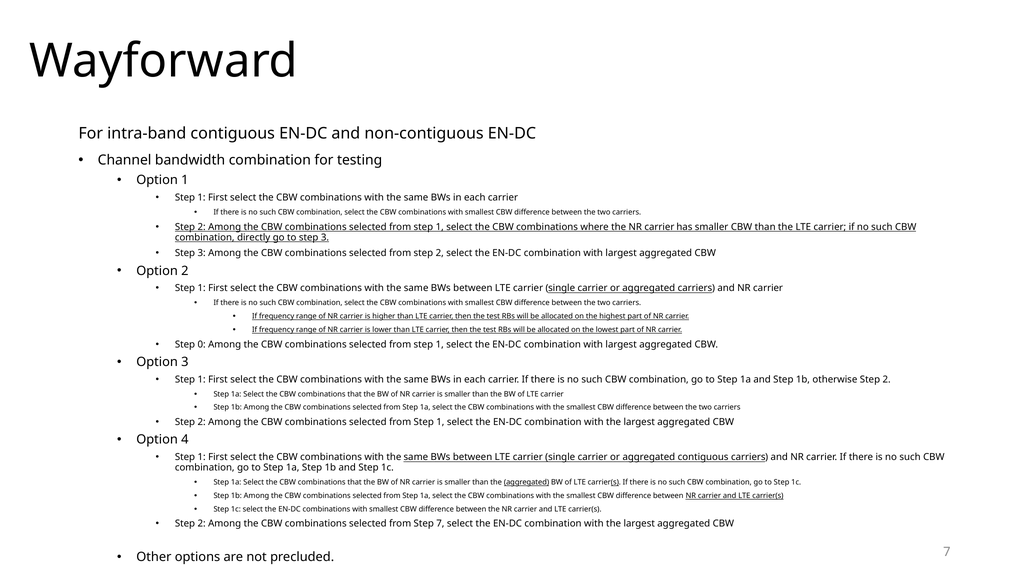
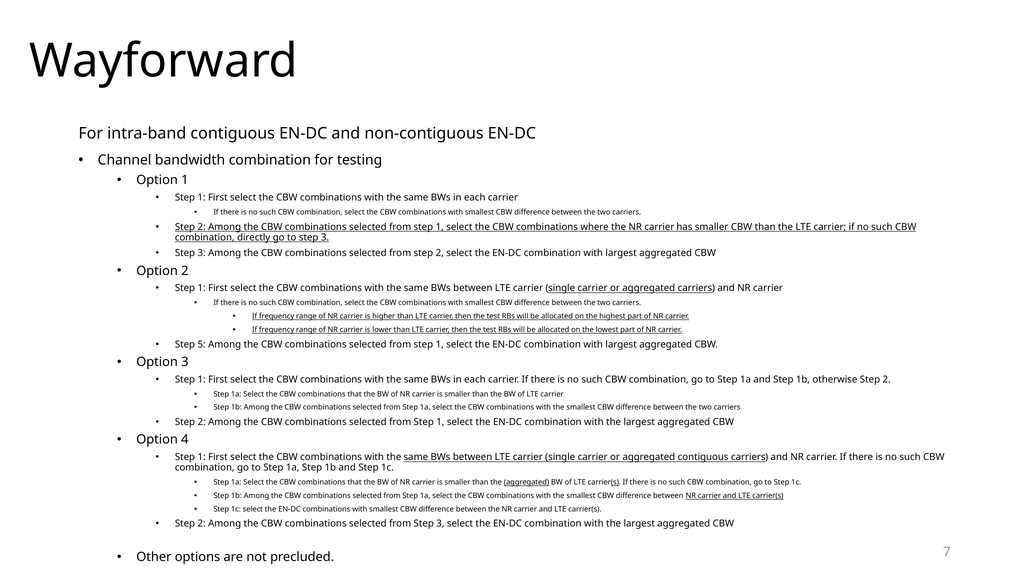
0: 0 -> 5
from Step 7: 7 -> 3
